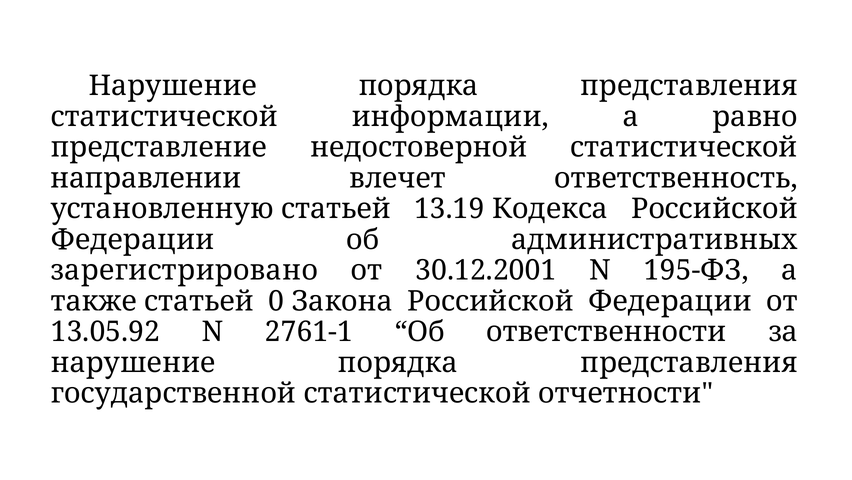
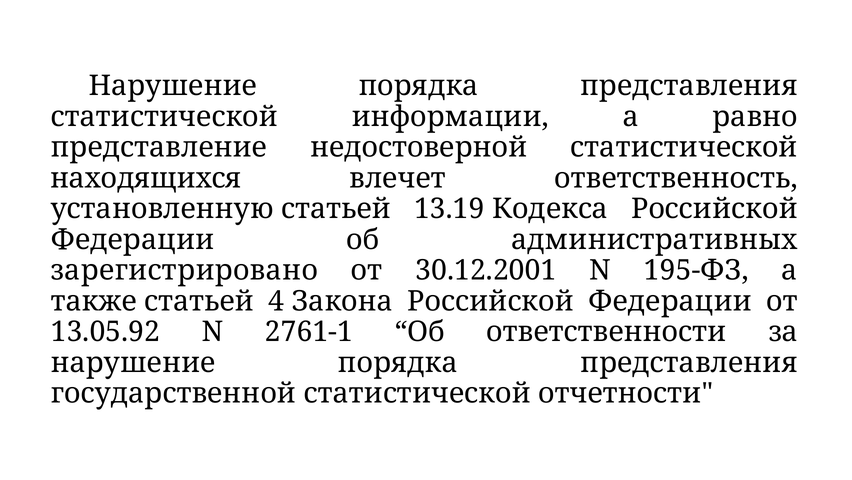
направлении: направлении -> находящихся
0: 0 -> 4
